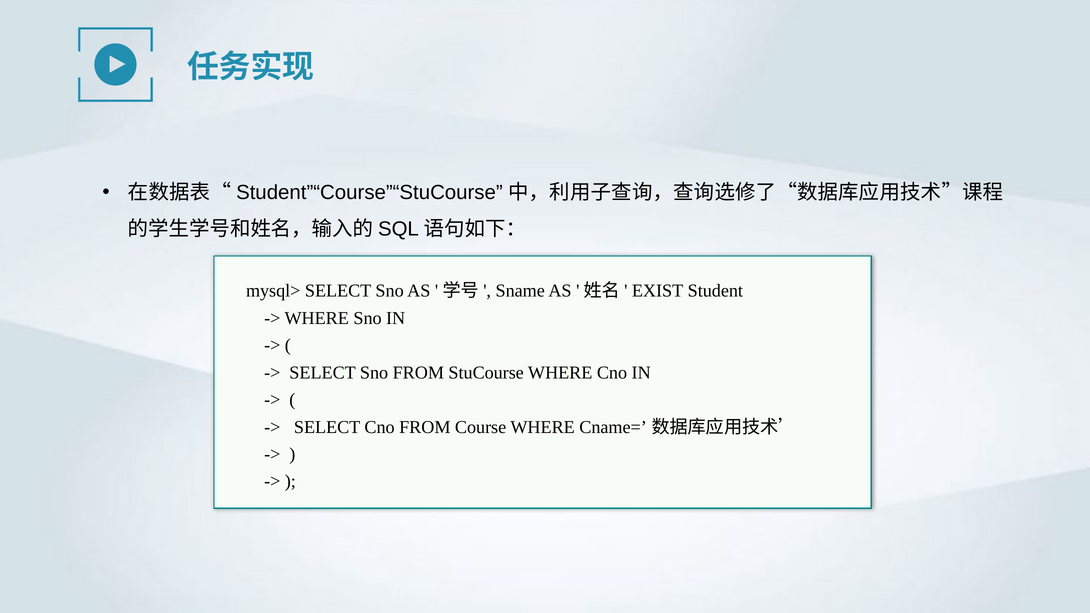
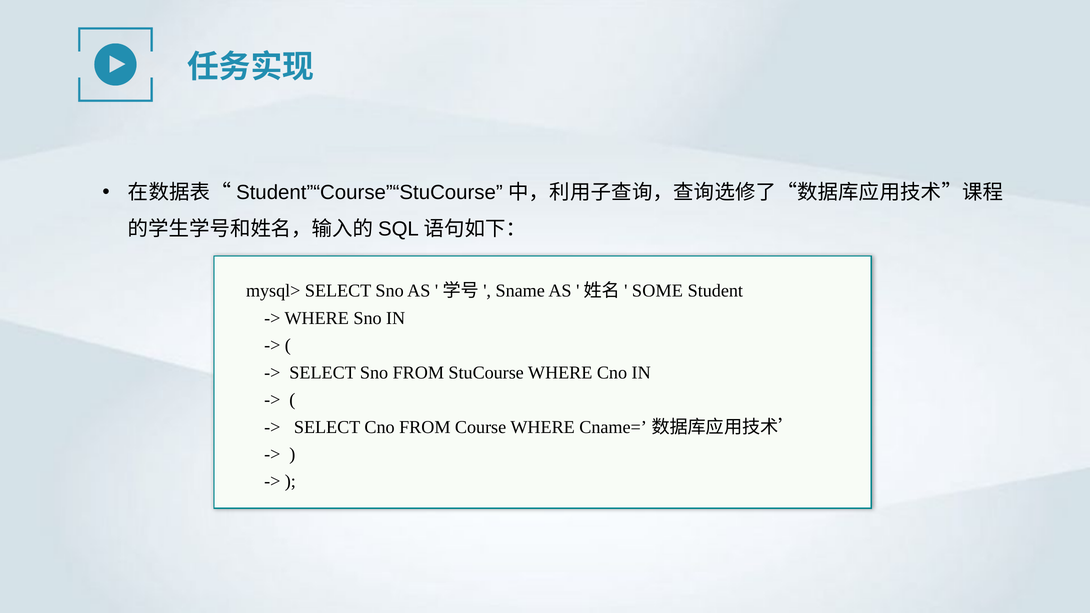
EXIST: EXIST -> SOME
